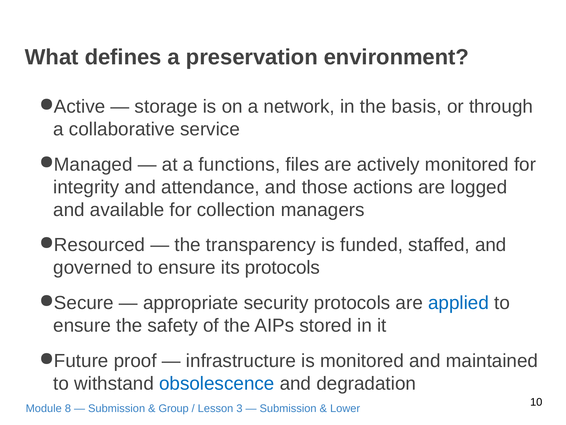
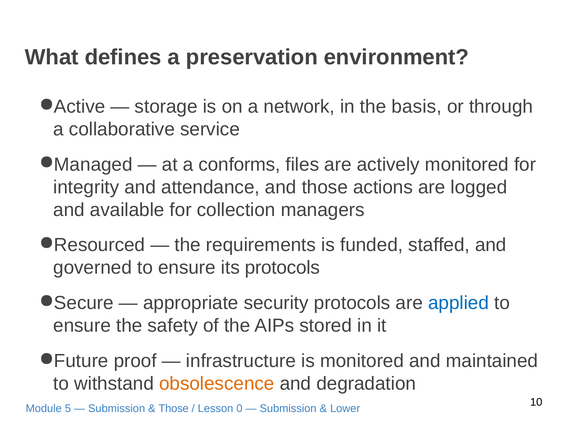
functions: functions -> conforms
transparency: transparency -> requirements
obsolescence colour: blue -> orange
8: 8 -> 5
Group at (174, 408): Group -> Those
3: 3 -> 0
